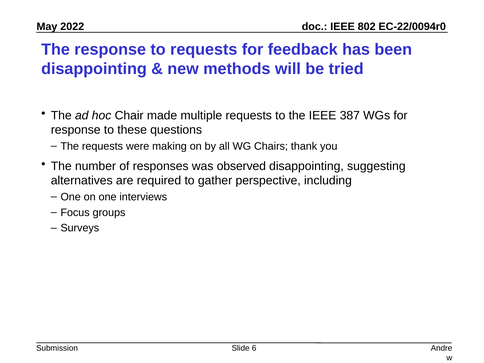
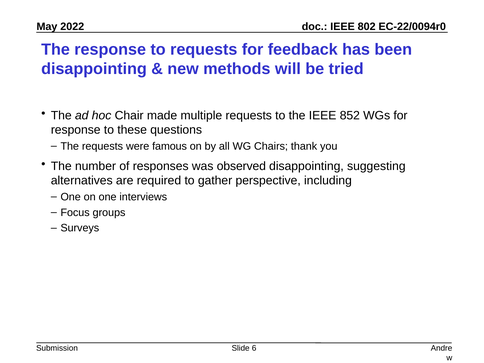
387: 387 -> 852
making: making -> famous
